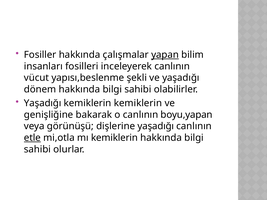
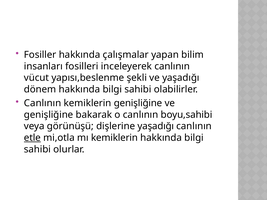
yapan underline: present -> none
Yaşadığı at (43, 103): Yaşadığı -> Canlının
kemiklerin kemiklerin: kemiklerin -> genişliğine
boyu,yapan: boyu,yapan -> boyu,sahibi
